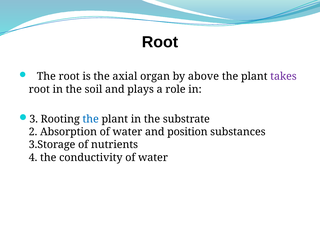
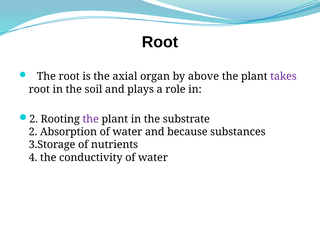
3 at (34, 119): 3 -> 2
the at (91, 119) colour: blue -> purple
position: position -> because
